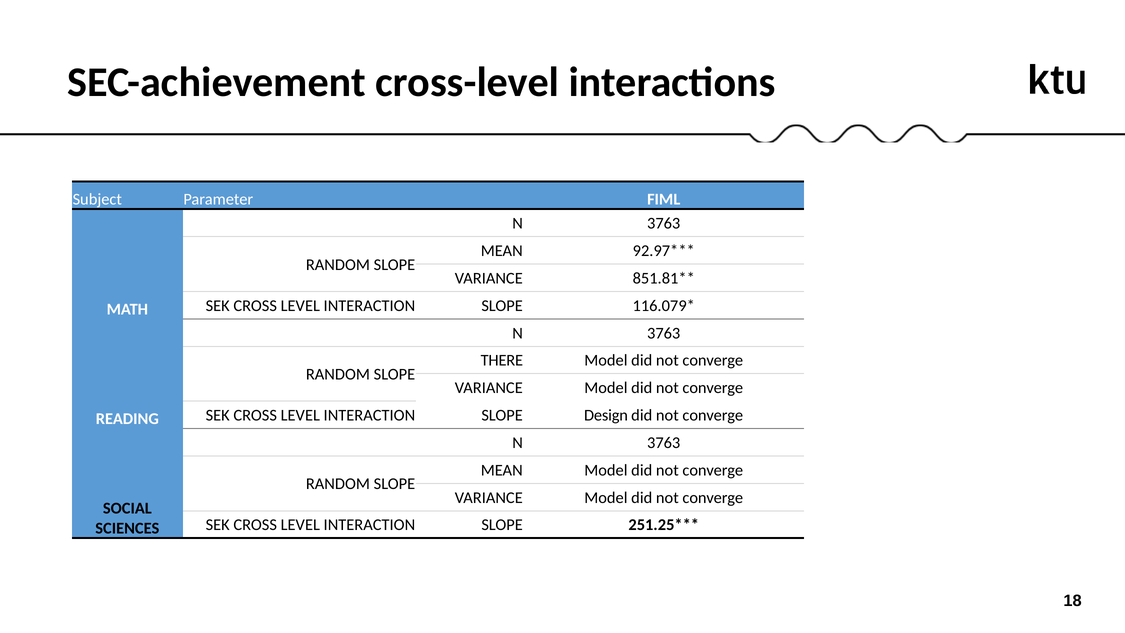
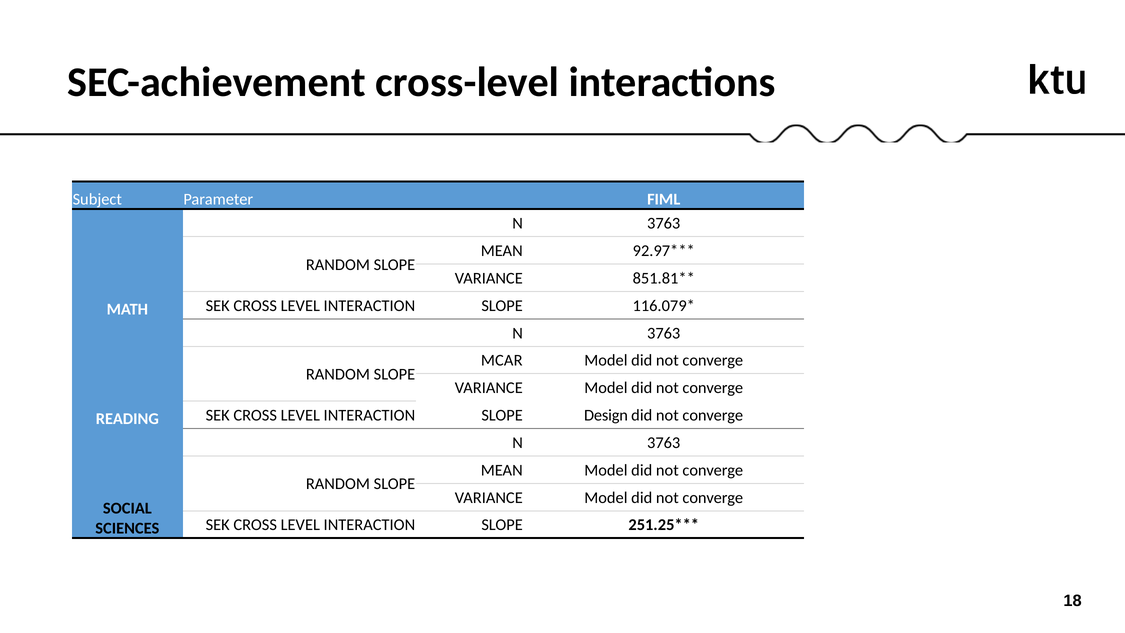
THERE: THERE -> MCAR
